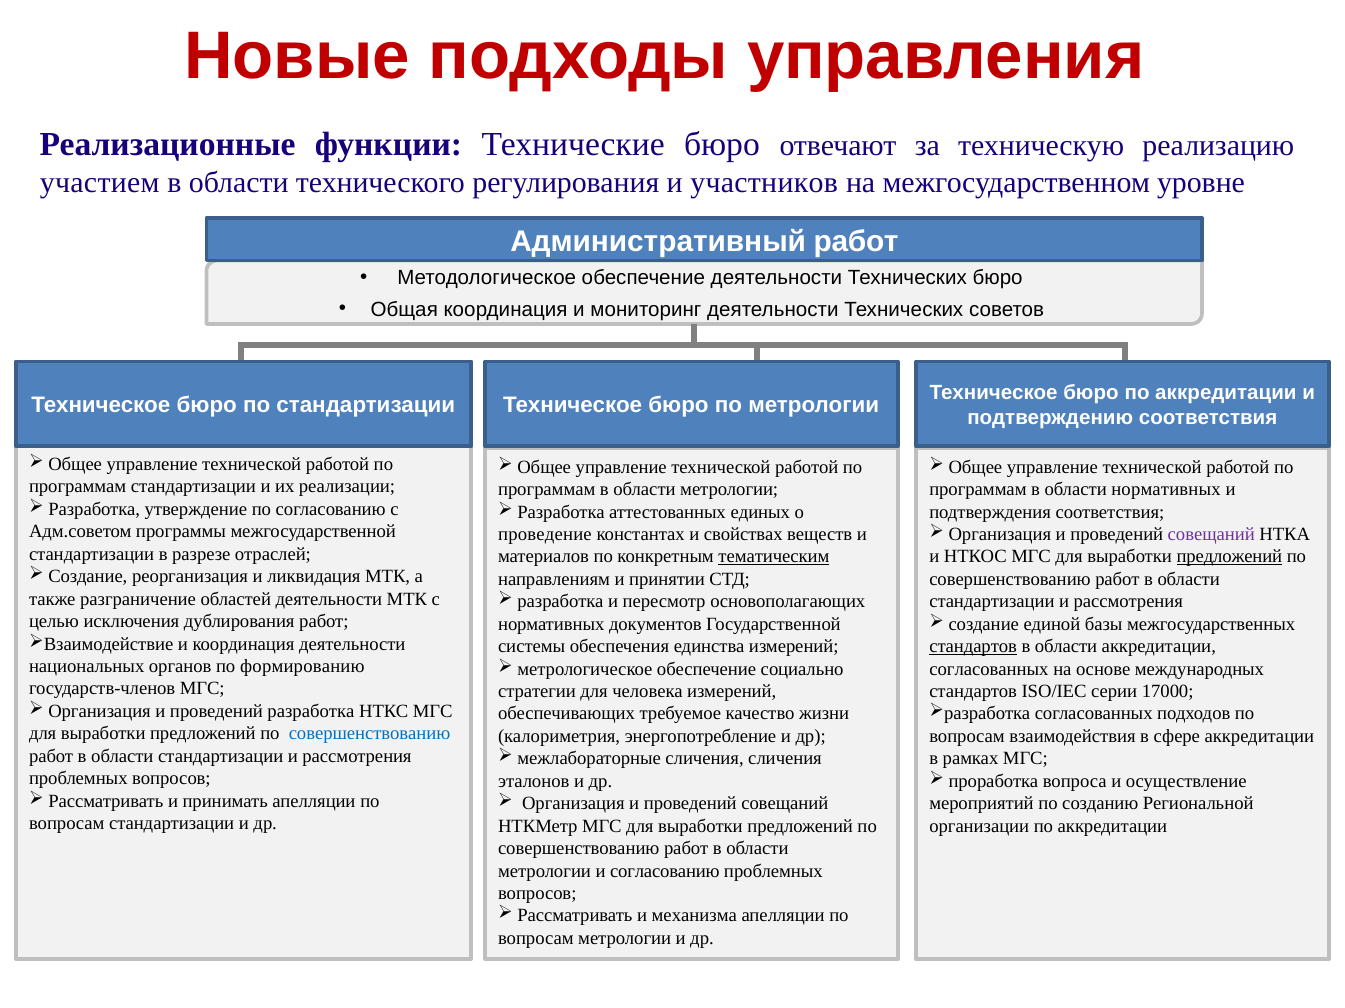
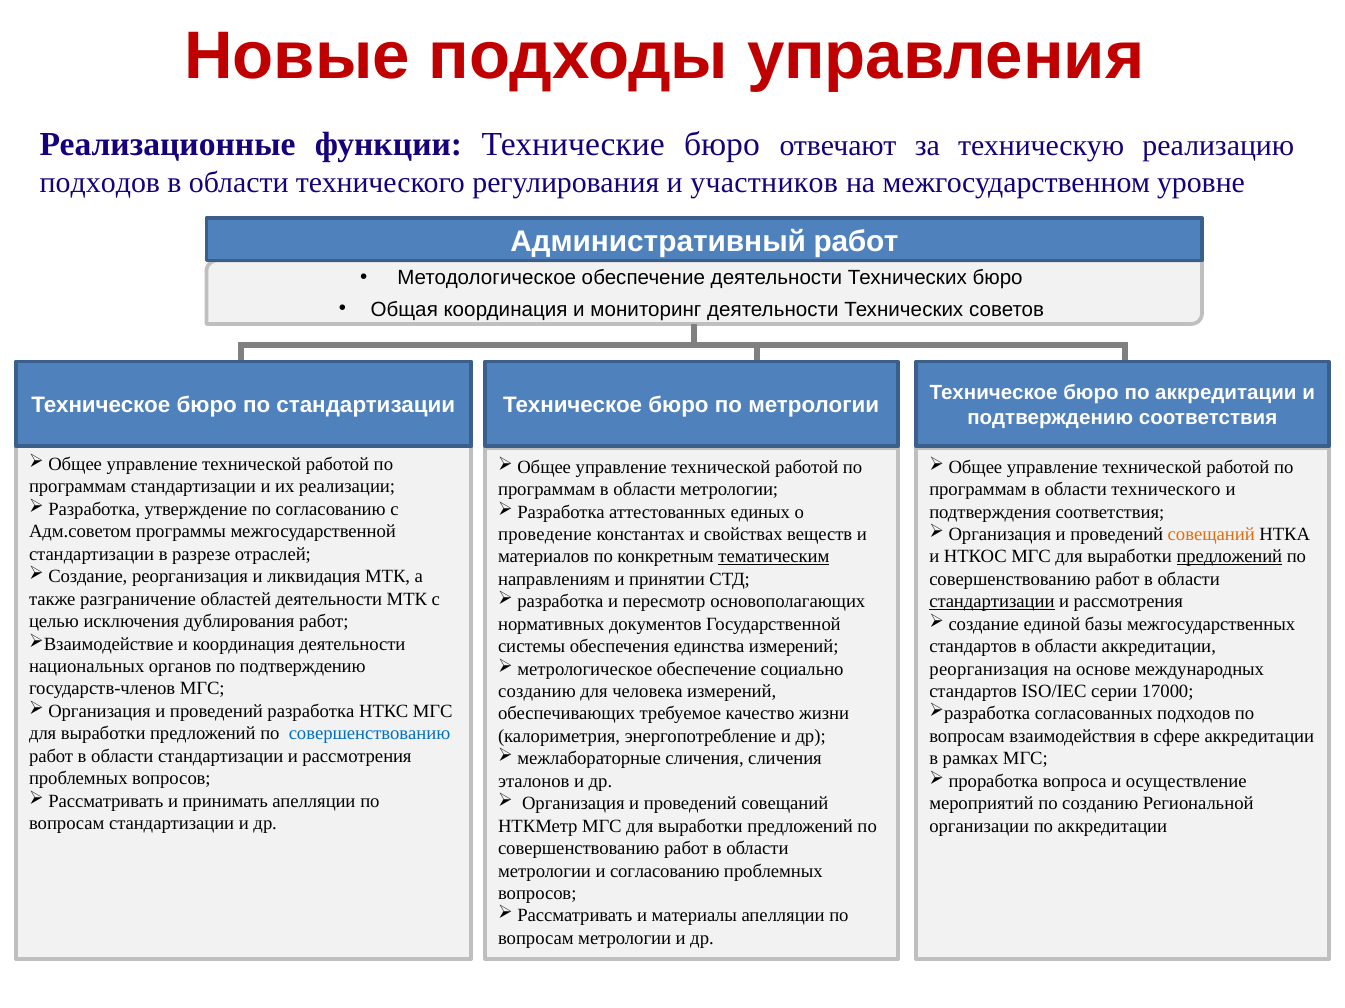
участием at (100, 182): участием -> подходов
программам в области нормативных: нормативных -> технического
совещаний at (1211, 535) colour: purple -> orange
стандартизации at (992, 602) underline: none -> present
стандартов at (973, 647) underline: present -> none
по формированию: формированию -> подтверждению
согласованных at (989, 669): согласованных -> реорганизация
стратегии at (537, 692): стратегии -> созданию
механизма: механизма -> материалы
